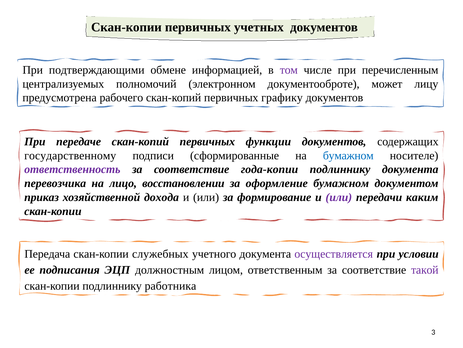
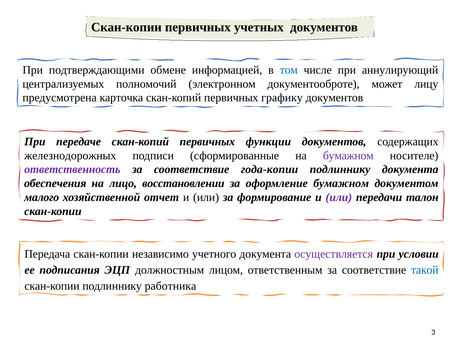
том colour: purple -> blue
перечисленным: перечисленным -> аннулирующий
рабочего: рабочего -> карточка
государственному: государственному -> железнодорожных
бумажном at (348, 155) colour: blue -> purple
перевозчика: перевозчика -> обеспечения
приказ: приказ -> малого
дохода: дохода -> отчет
каким: каким -> талон
служебных: служебных -> независимо
такой colour: purple -> blue
